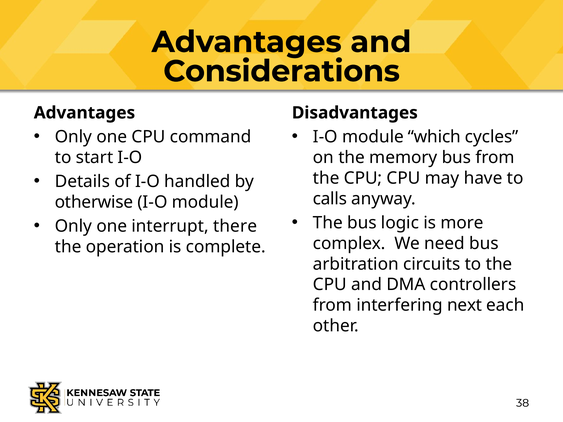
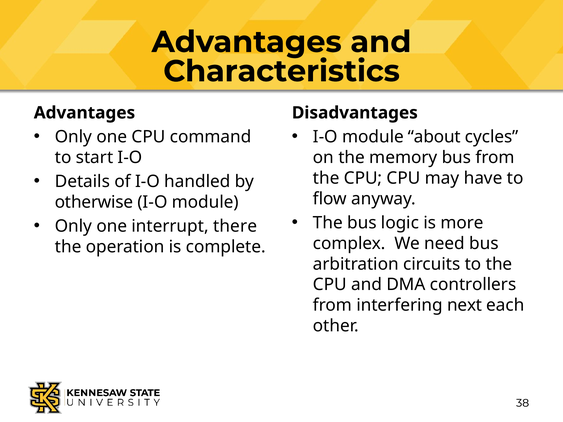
Considerations: Considerations -> Characteristics
which: which -> about
calls: calls -> flow
